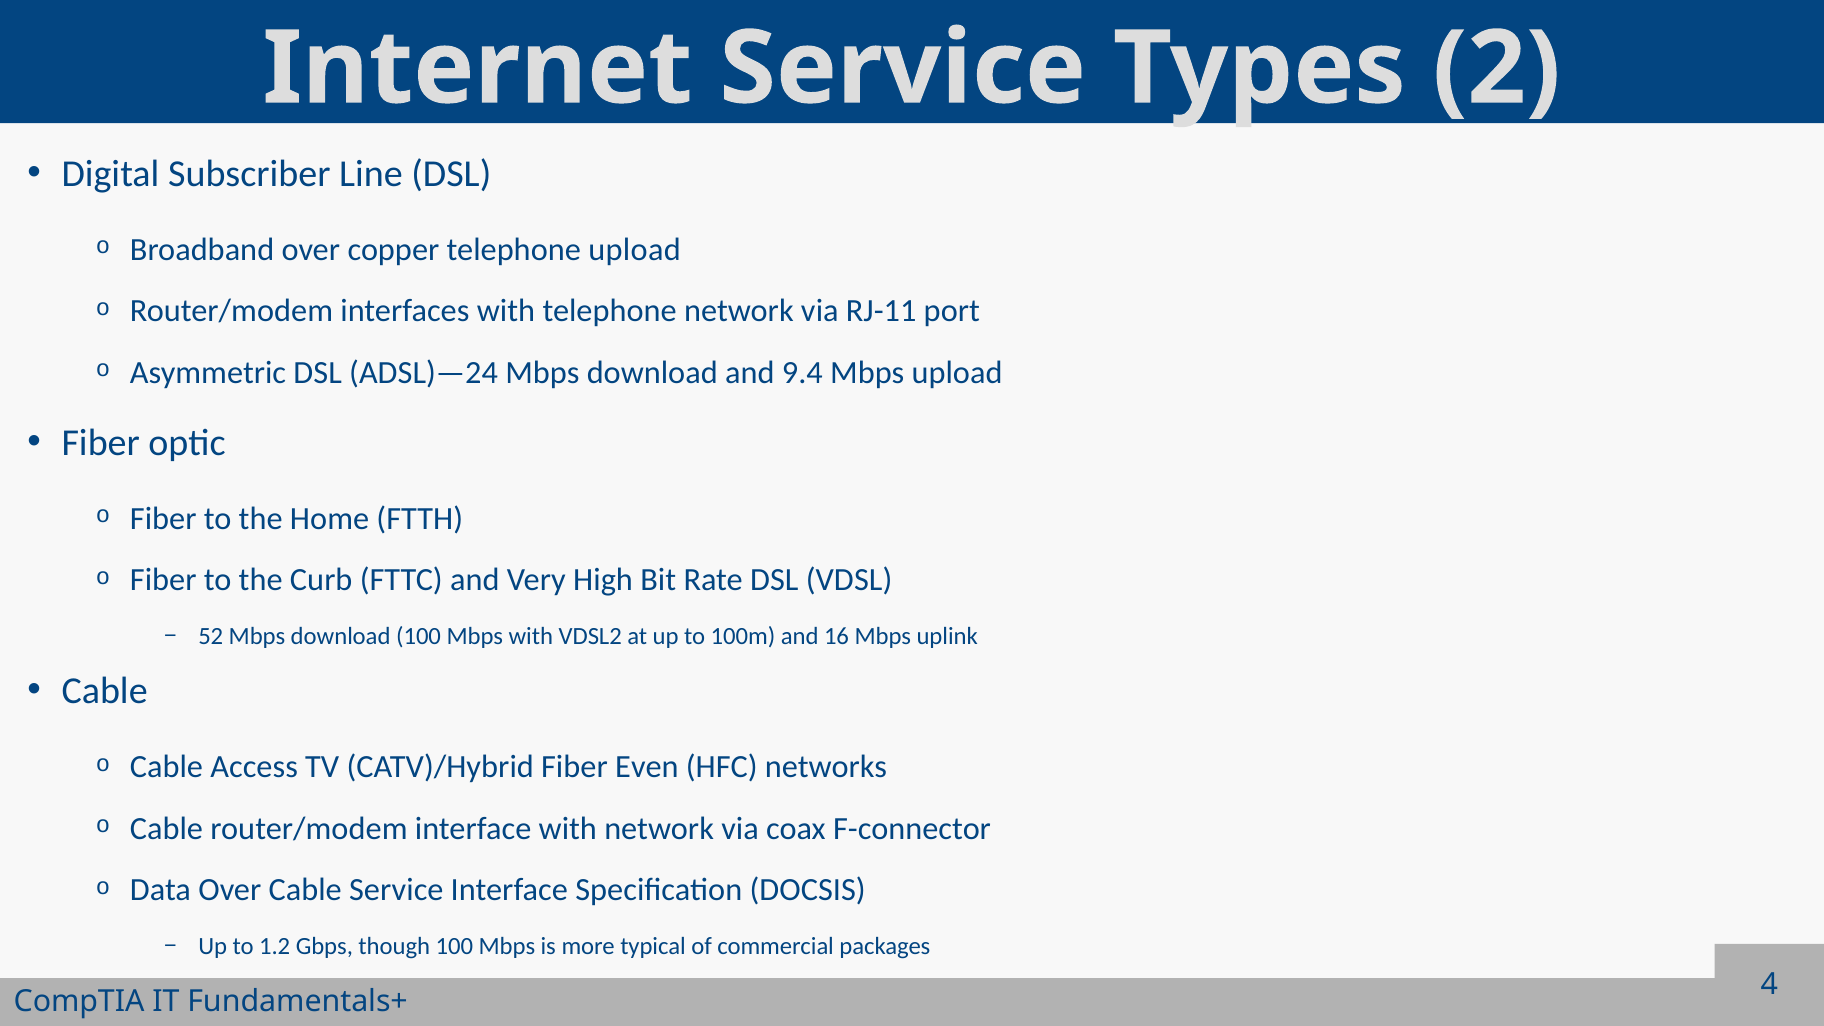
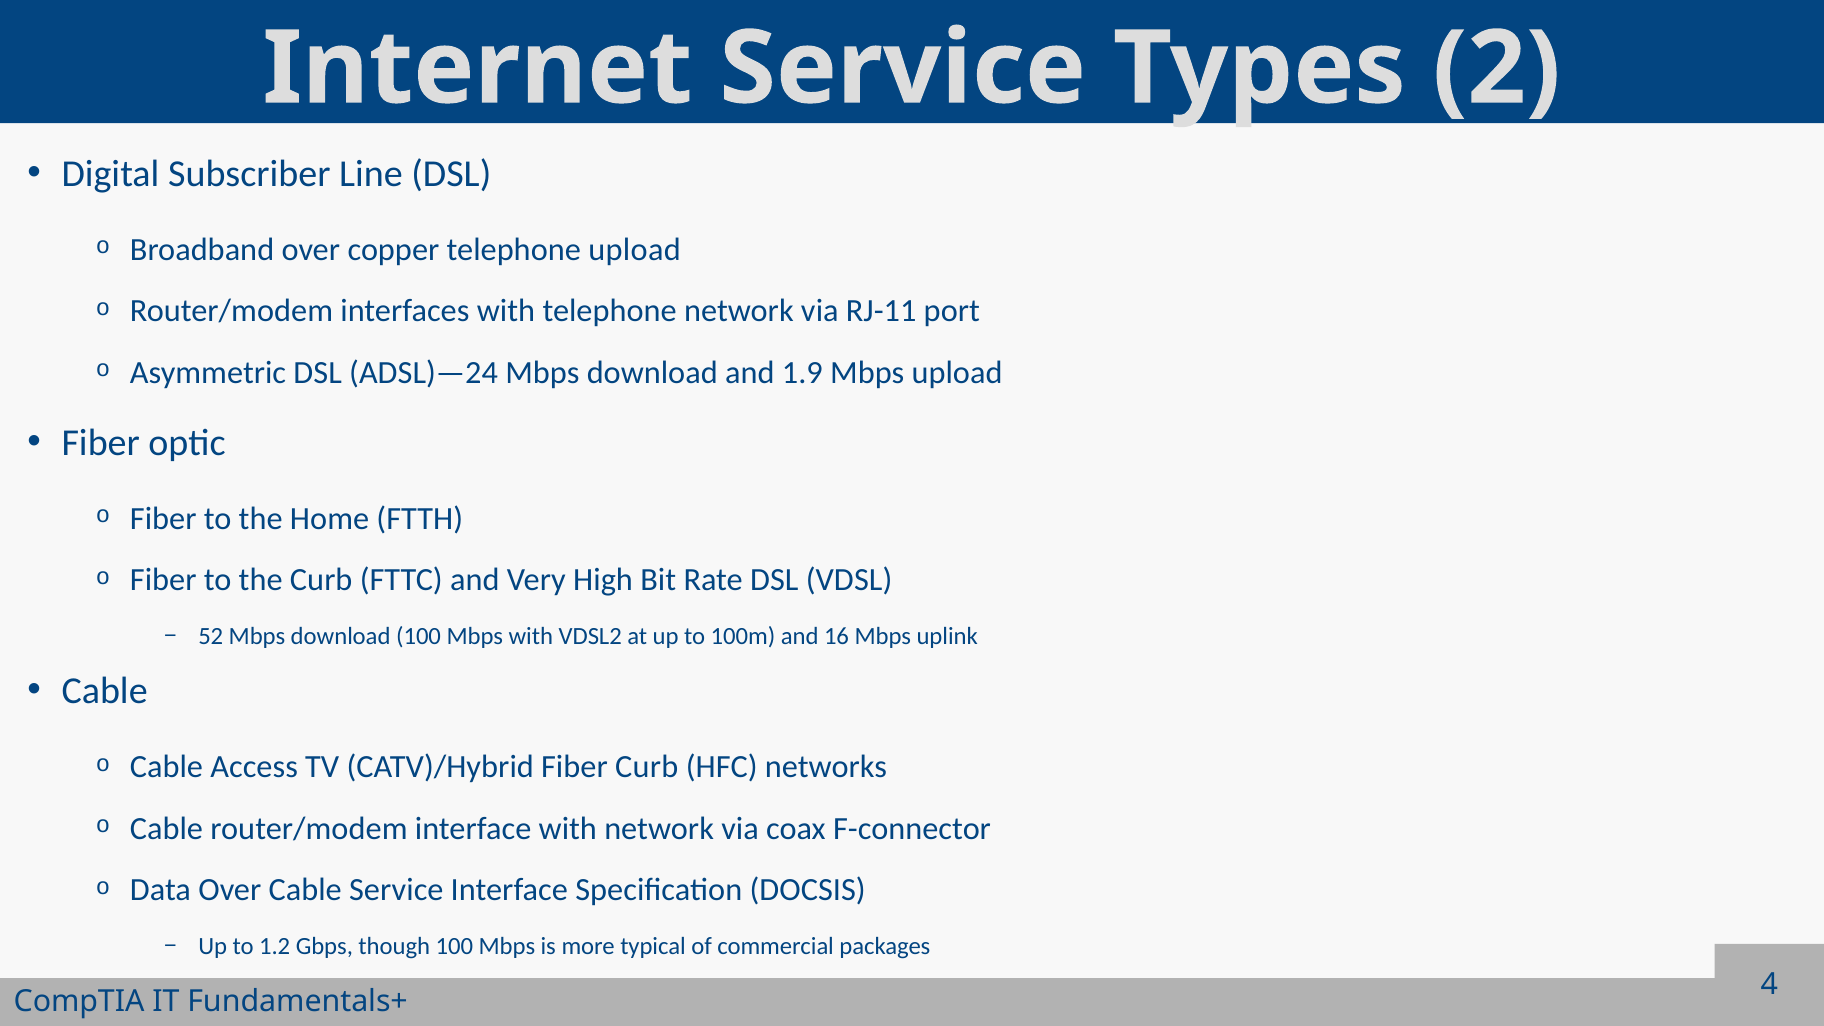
9.4: 9.4 -> 1.9
Fiber Even: Even -> Curb
